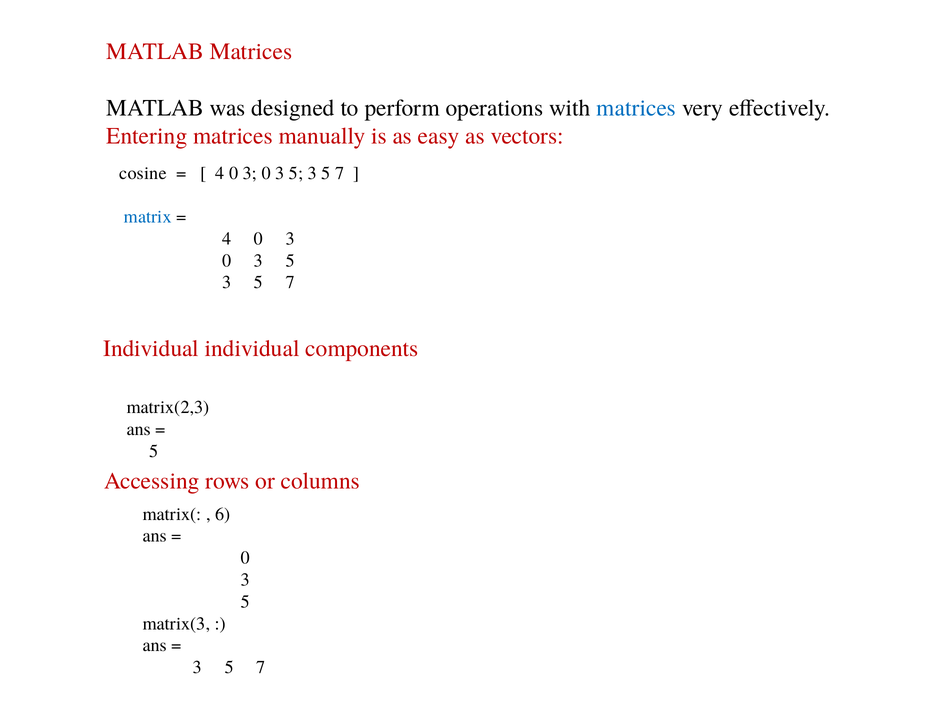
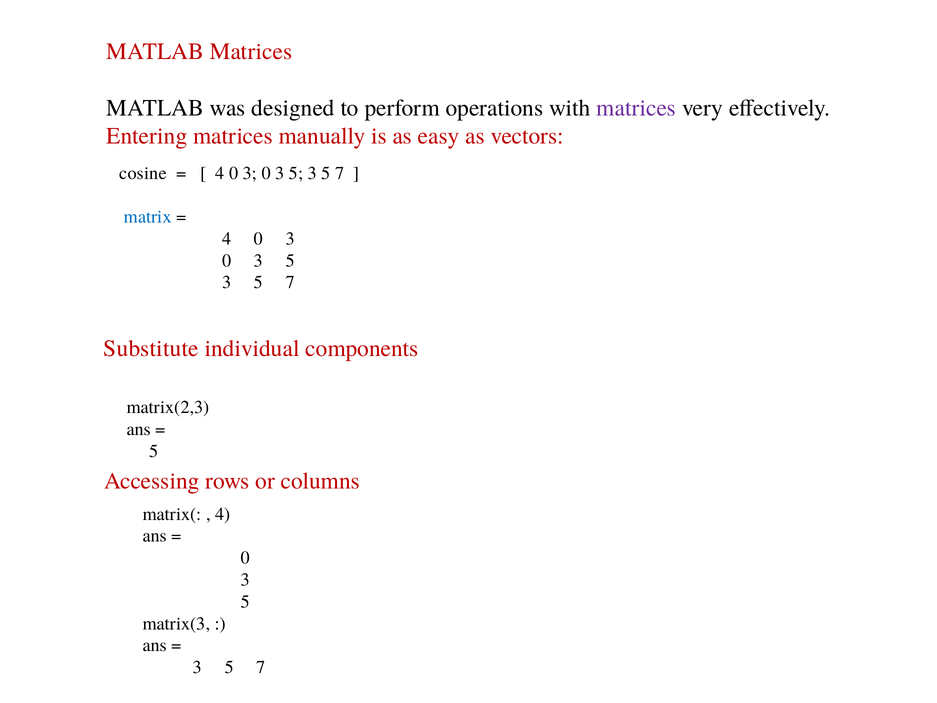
matrices at (636, 108) colour: blue -> purple
Individual at (151, 348): Individual -> Substitute
6 at (223, 514): 6 -> 4
